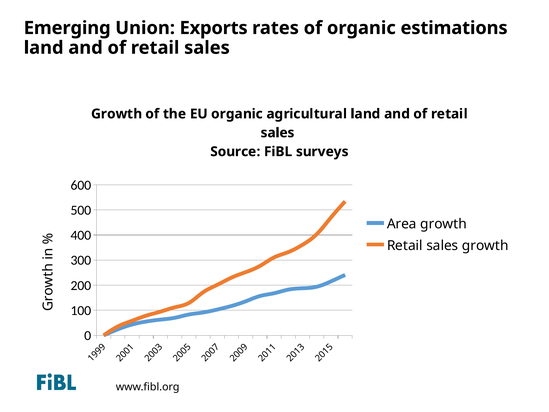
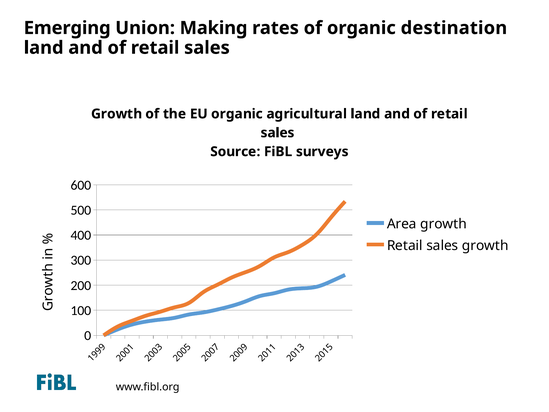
Exports: Exports -> Making
estimations: estimations -> destination
